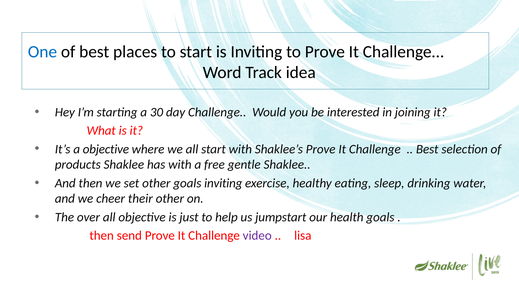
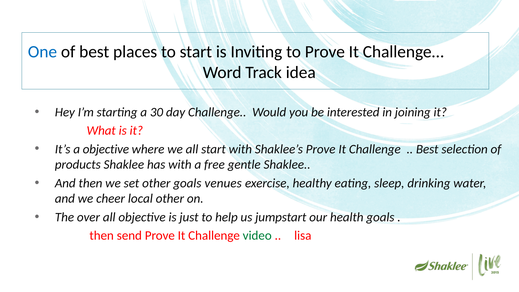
goals inviting: inviting -> venues
their: their -> local
video colour: purple -> green
